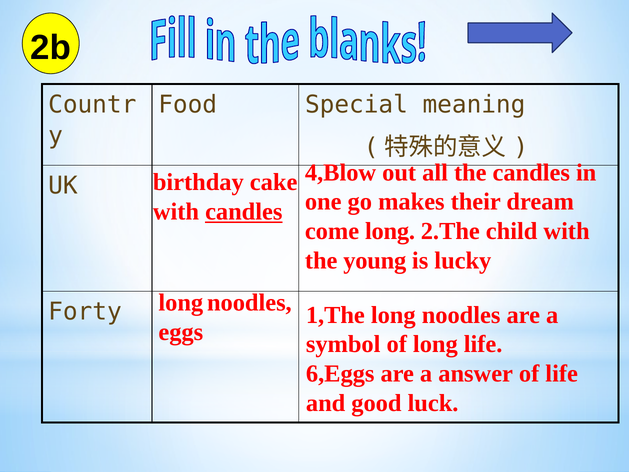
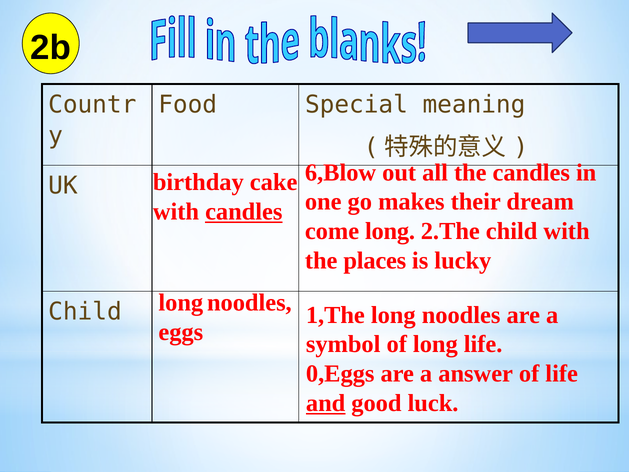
4,Blow: 4,Blow -> 6,Blow
young: young -> places
Forty at (85, 312): Forty -> Child
6,Eggs: 6,Eggs -> 0,Eggs
and underline: none -> present
